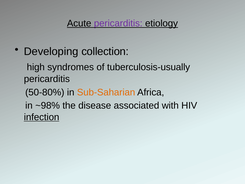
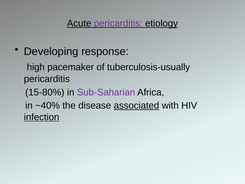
collection: collection -> response
syndromes: syndromes -> pacemaker
50-80%: 50-80% -> 15-80%
Sub-Saharian colour: orange -> purple
~98%: ~98% -> ~40%
associated underline: none -> present
